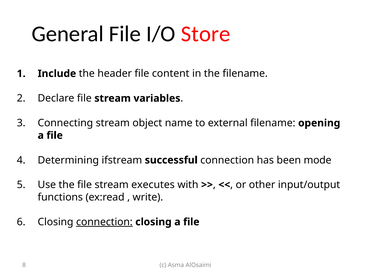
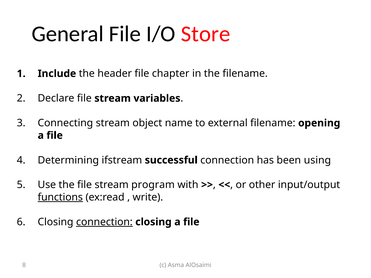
content: content -> chapter
mode: mode -> using
executes: executes -> program
functions underline: none -> present
